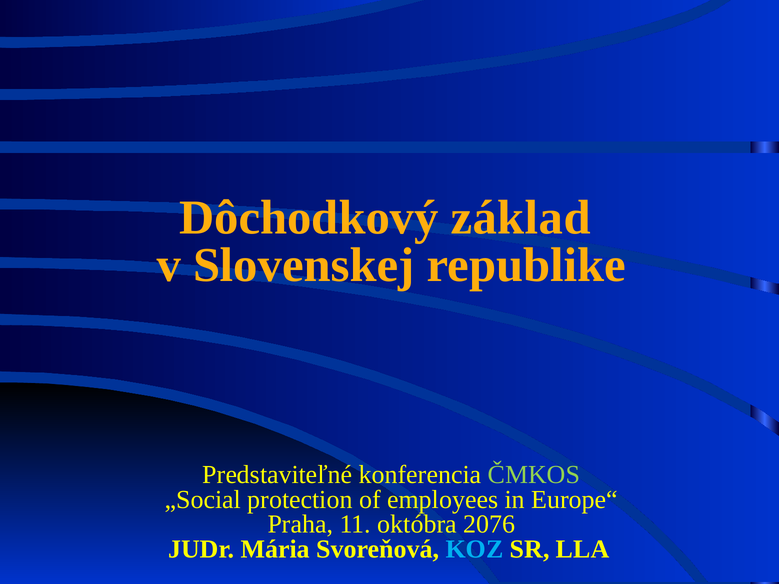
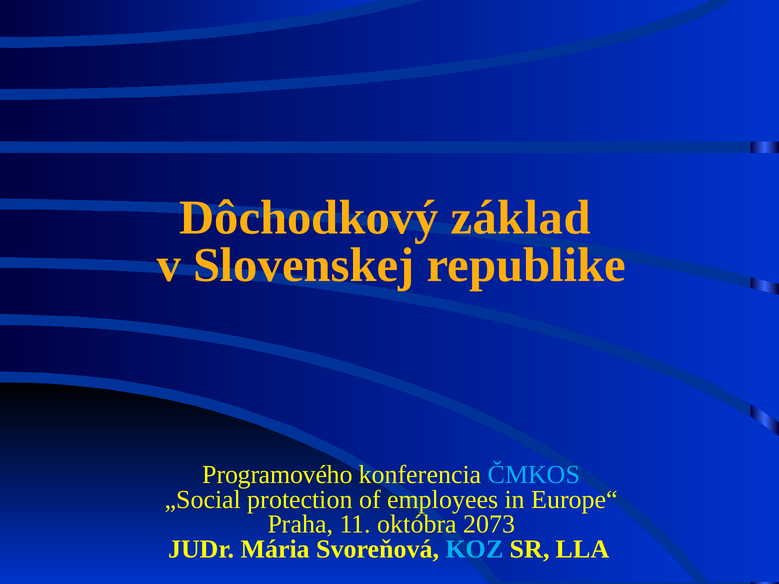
Predstaviteľné: Predstaviteľné -> Programového
ČMKOS colour: light green -> light blue
2076: 2076 -> 2073
